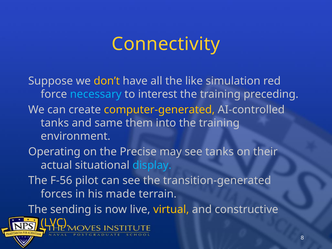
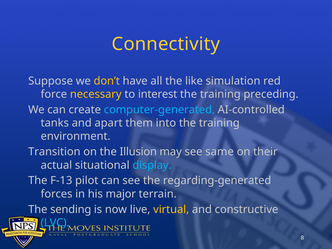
necessary colour: light blue -> yellow
computer-generated colour: yellow -> light blue
same: same -> apart
Operating: Operating -> Transition
Precise: Precise -> Illusion
see tanks: tanks -> same
F-56: F-56 -> F-13
transition-generated: transition-generated -> regarding-generated
made: made -> major
LVC colour: yellow -> light blue
